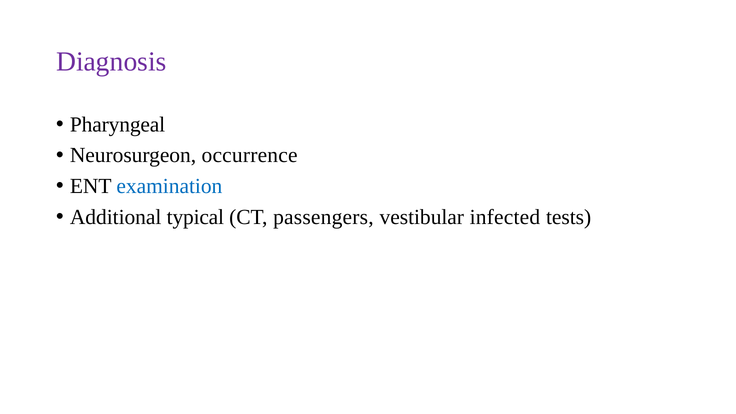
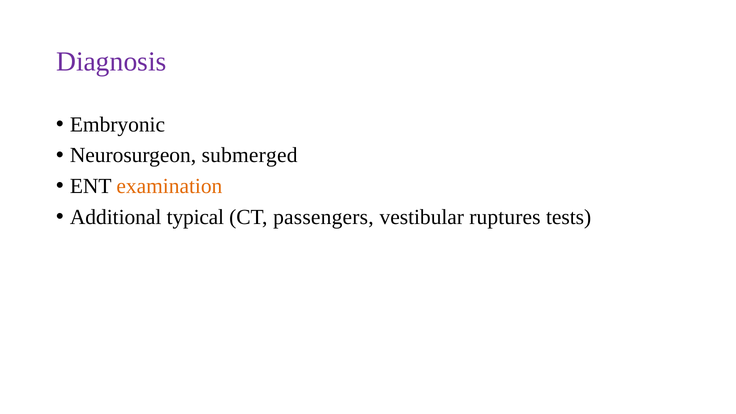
Pharyngeal: Pharyngeal -> Embryonic
occurrence: occurrence -> submerged
examination colour: blue -> orange
infected: infected -> ruptures
